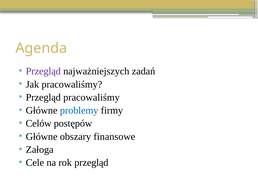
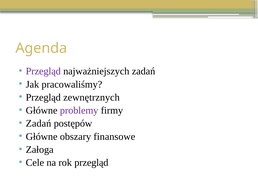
Przegląd pracowaliśmy: pracowaliśmy -> zewnętrznych
problemy colour: blue -> purple
Celów at (39, 124): Celów -> Zadań
